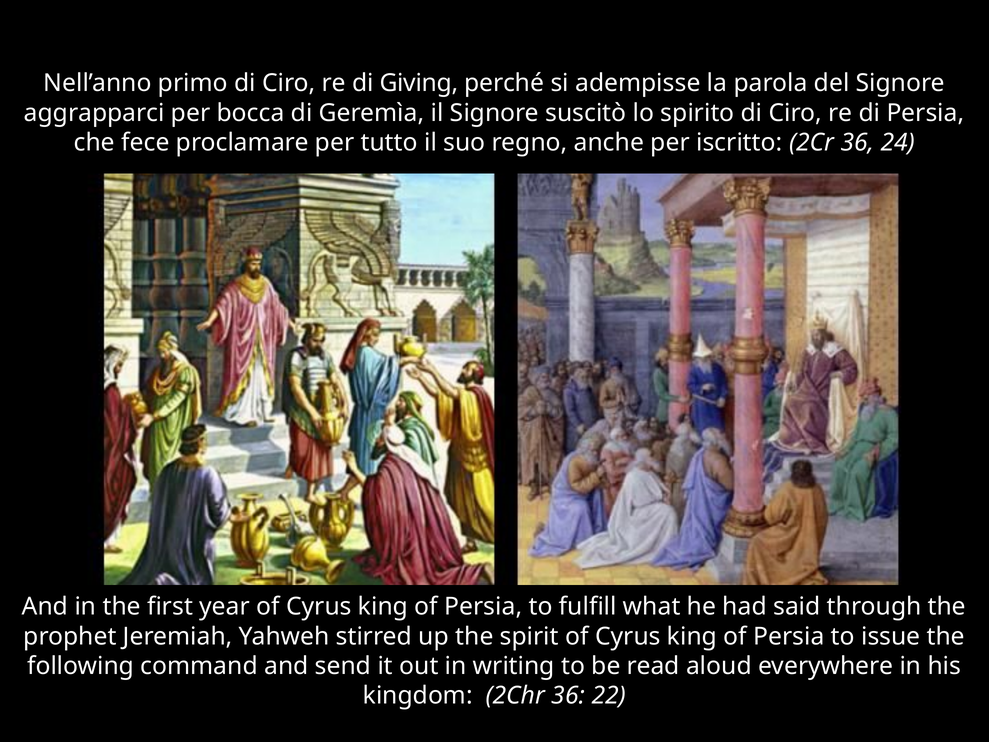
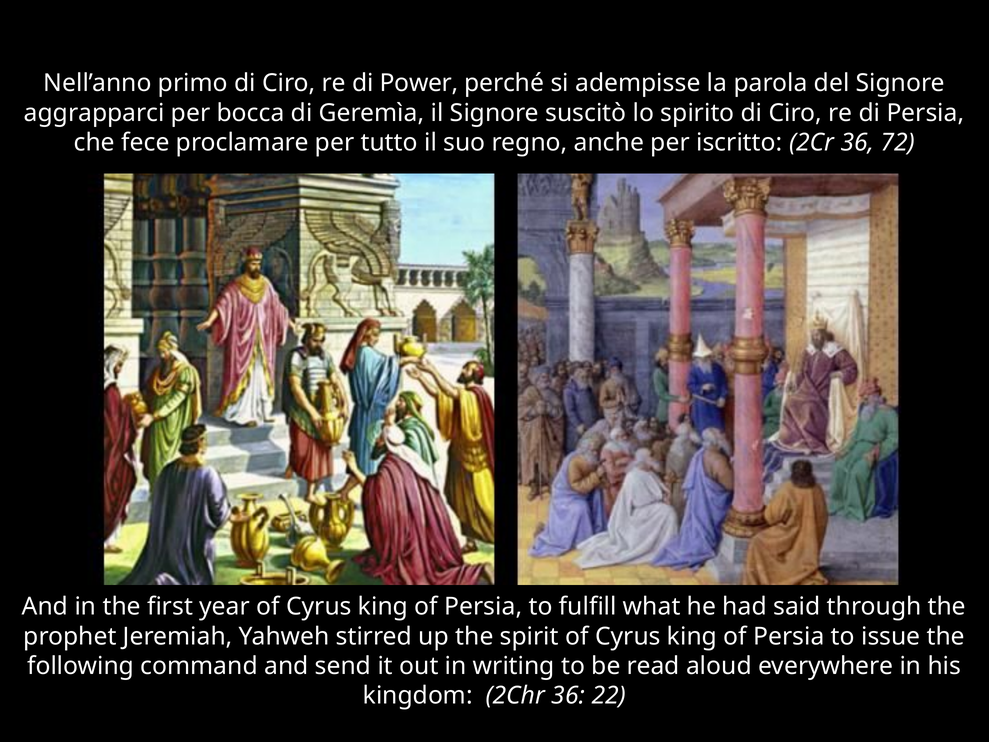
Giving: Giving -> Power
24: 24 -> 72
